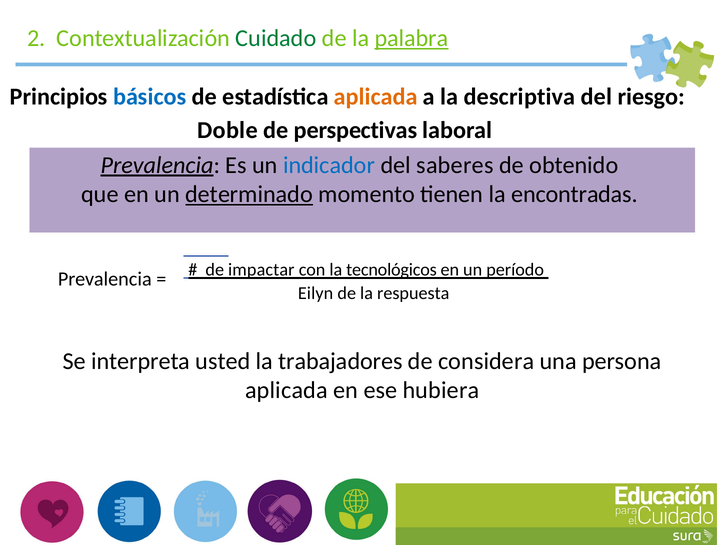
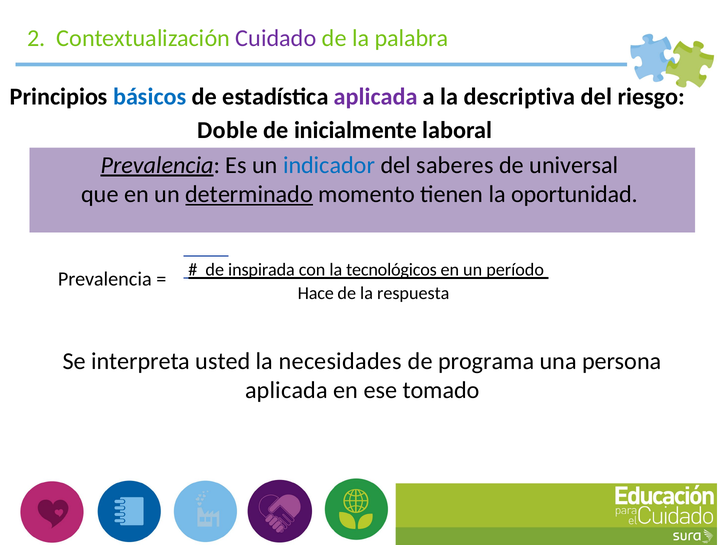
Cuidado colour: green -> purple
palabra underline: present -> none
aplicada at (376, 97) colour: orange -> purple
perspectivas: perspectivas -> inicialmente
obtenido: obtenido -> universal
encontradas: encontradas -> oportunidad
impactar: impactar -> inspirada
Eilyn: Eilyn -> Hace
trabajadores: trabajadores -> necesidades
considera: considera -> programa
hubiera: hubiera -> tomado
